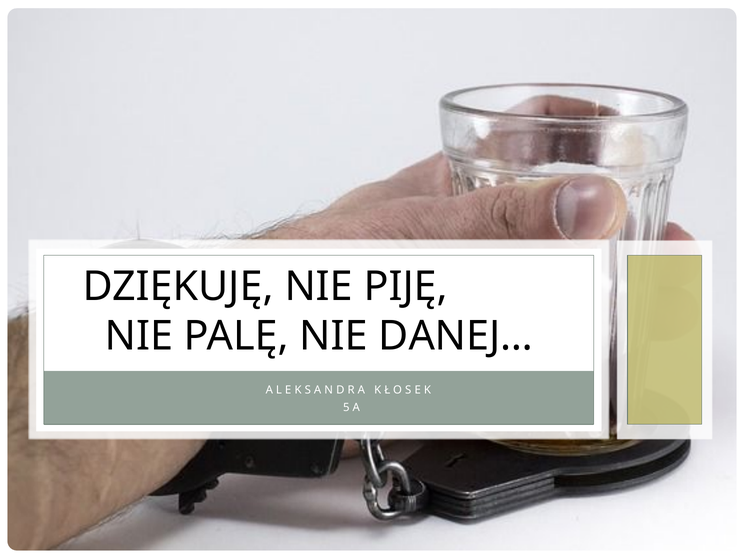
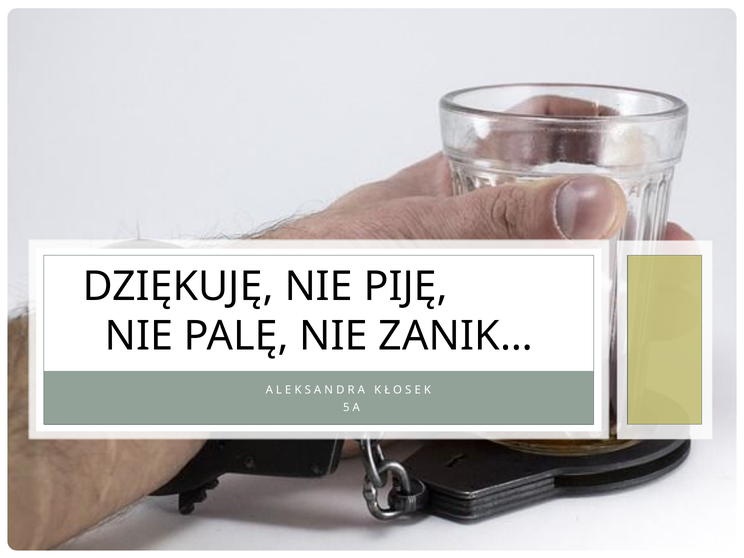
DANEJ…: DANEJ… -> ZANIK…
